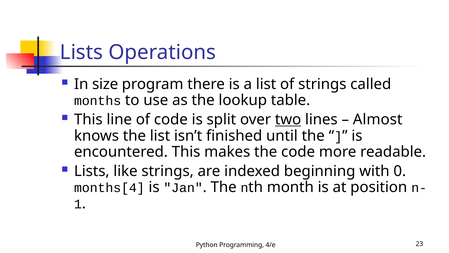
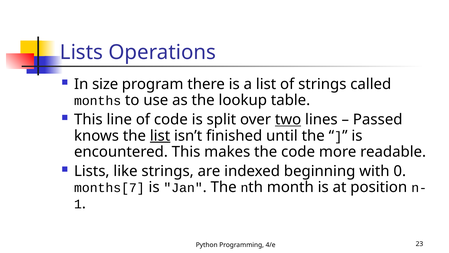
Almost: Almost -> Passed
list at (160, 136) underline: none -> present
months[4: months[4 -> months[7
